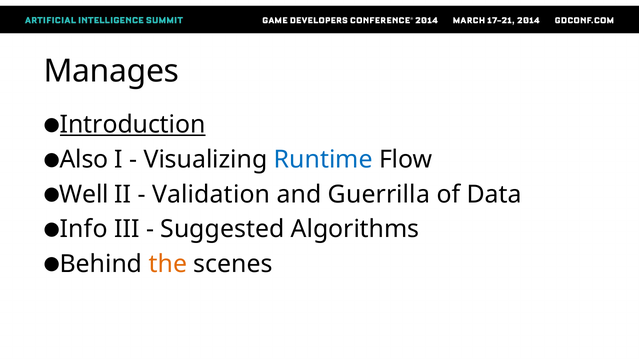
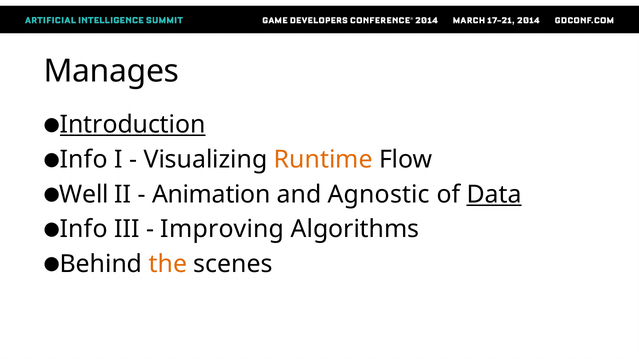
Also at (84, 160): Also -> Info
Runtime colour: blue -> orange
Validation: Validation -> Animation
Guerrilla: Guerrilla -> Agnostic
Data underline: none -> present
Suggested: Suggested -> Improving
